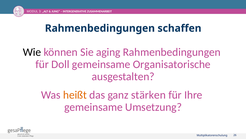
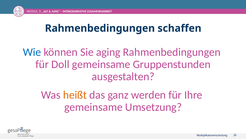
Wie colour: black -> blue
Organisatorische: Organisatorische -> Gruppenstunden
stärken: stärken -> werden
